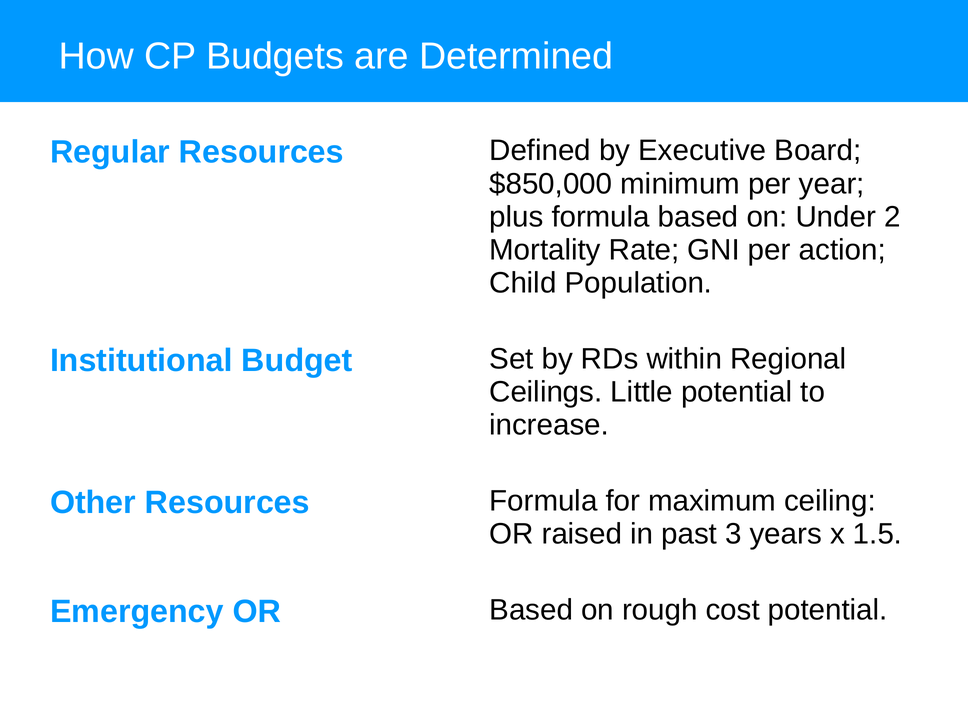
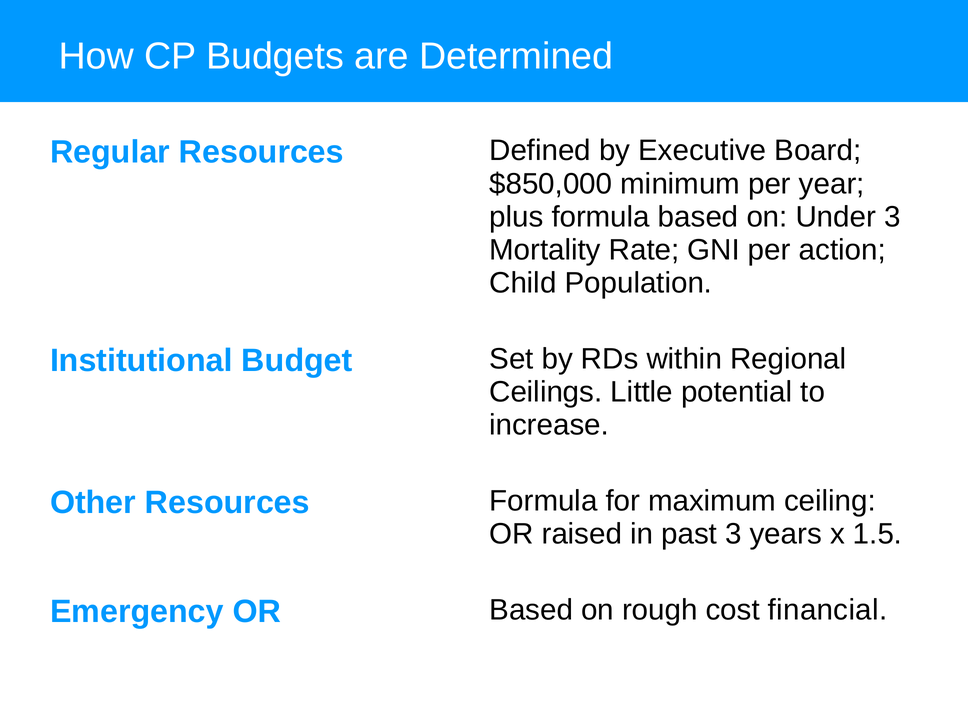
Under 2: 2 -> 3
cost potential: potential -> financial
